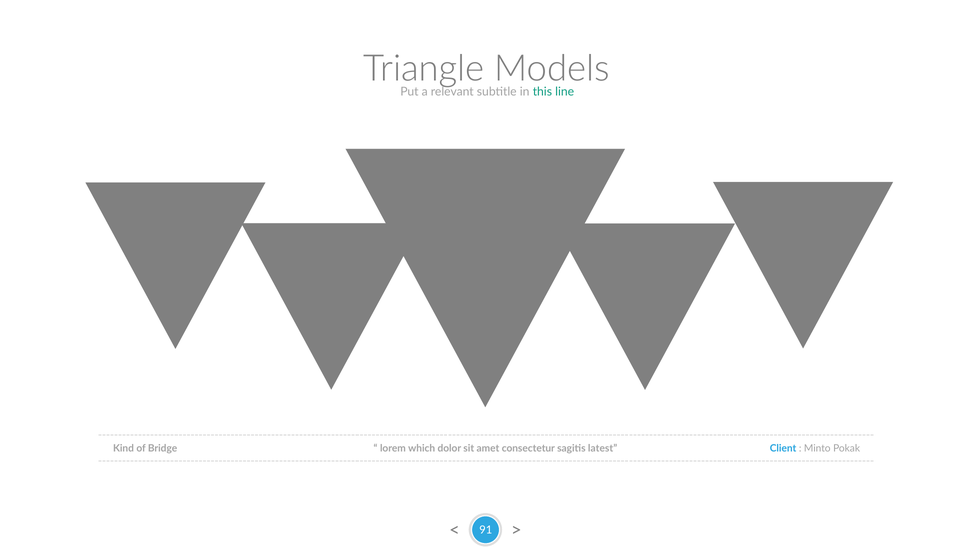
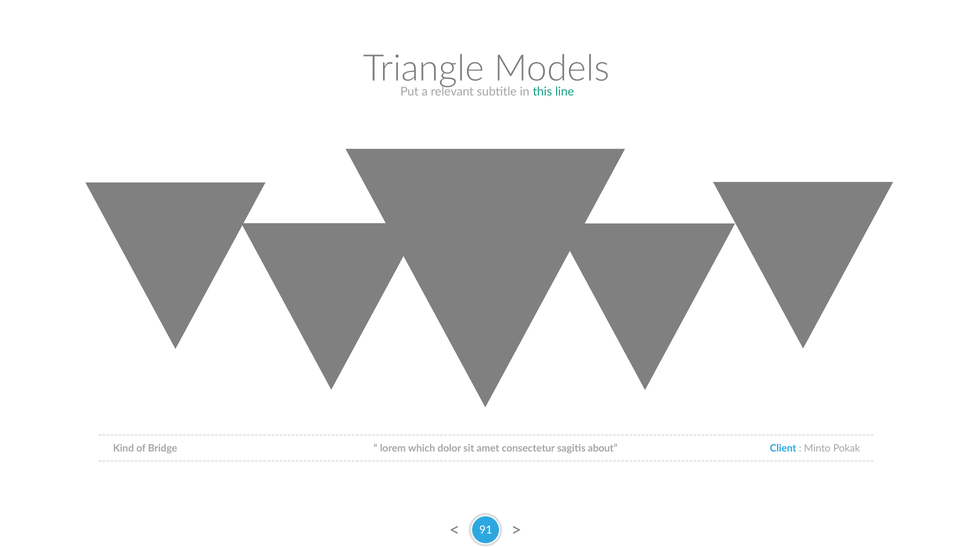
latest: latest -> about
